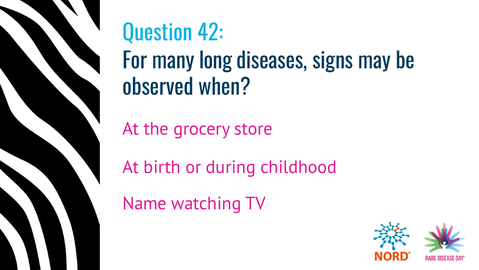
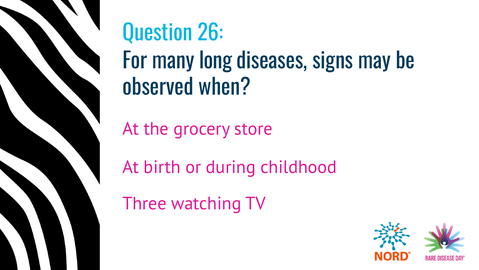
42: 42 -> 26
Name: Name -> Three
